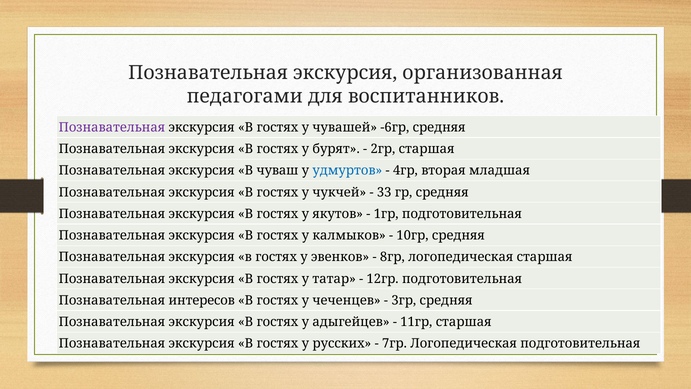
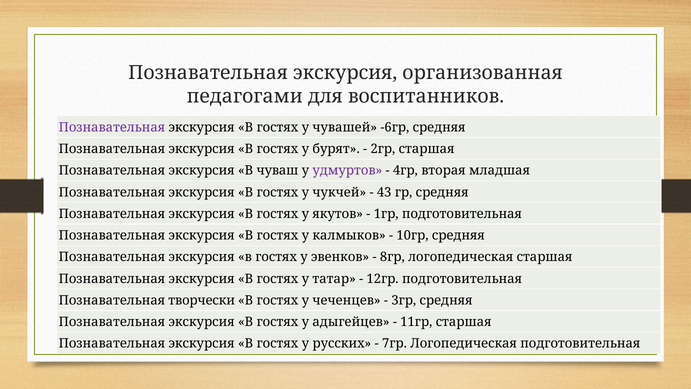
удмуртов colour: blue -> purple
33: 33 -> 43
интересов: интересов -> творчески
